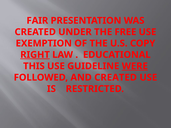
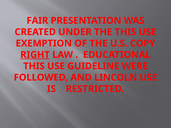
THE FREE: FREE -> THIS
WERE underline: present -> none
AND CREATED: CREATED -> LINCOLN
